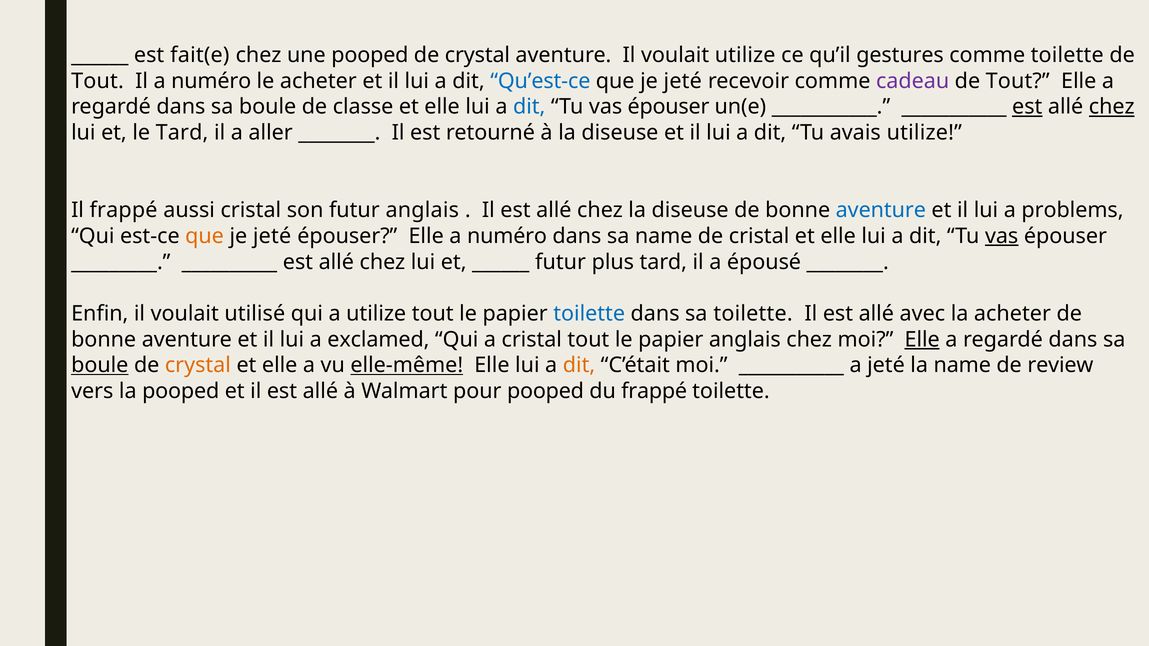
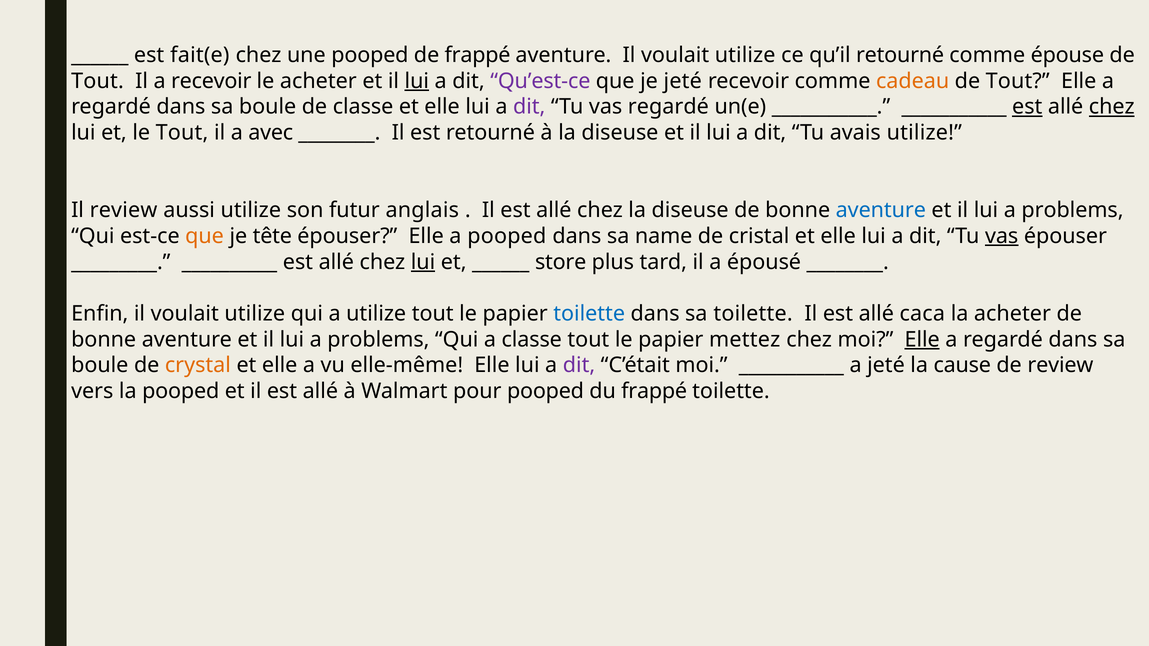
crystal at (477, 55): crystal -> frappé
qu’il gestures: gestures -> retourné
comme toilette: toilette -> épouse
Il a numéro: numéro -> recevoir
lui at (417, 81) underline: none -> present
Qu’est-ce colour: blue -> purple
cadeau colour: purple -> orange
dit at (529, 107) colour: blue -> purple
épouser at (668, 107): épouser -> regardé
le Tard: Tard -> Tout
aller: aller -> avec
Il frappé: frappé -> review
aussi cristal: cristal -> utilize
jeté at (272, 236): jeté -> tête
Elle a numéro: numéro -> pooped
lui at (423, 262) underline: none -> present
futur at (561, 262): futur -> store
Enfin il voulait utilisé: utilisé -> utilize
avec: avec -> caca
exclamed at (378, 340): exclamed -> problems
a cristal: cristal -> classe
papier anglais: anglais -> mettez
boule at (100, 365) underline: present -> none
elle-même underline: present -> none
dit at (579, 365) colour: orange -> purple
la name: name -> cause
